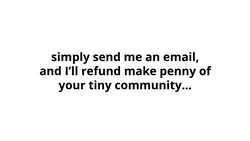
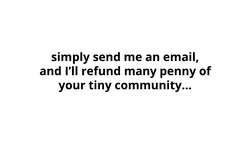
make: make -> many
